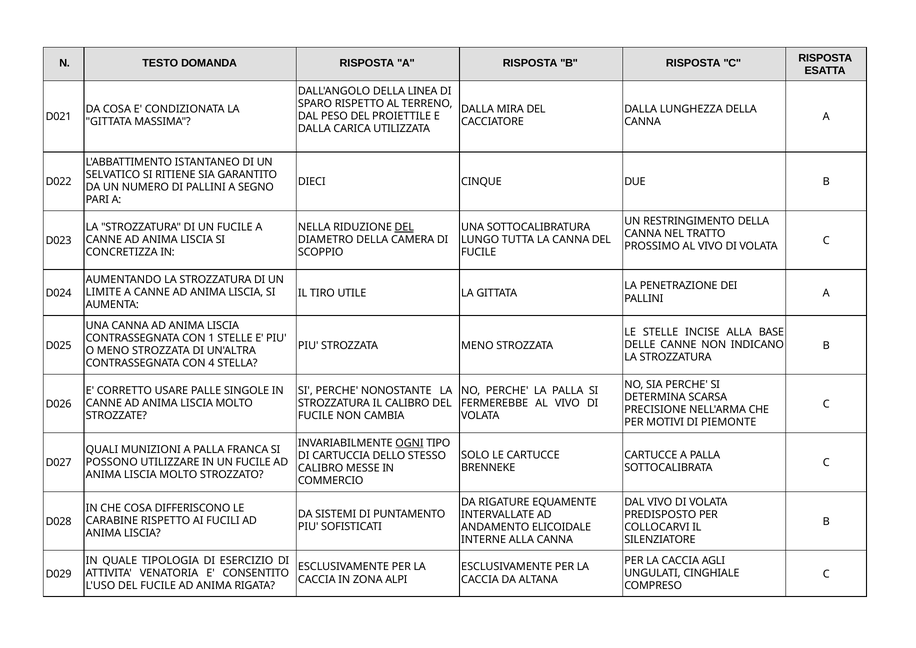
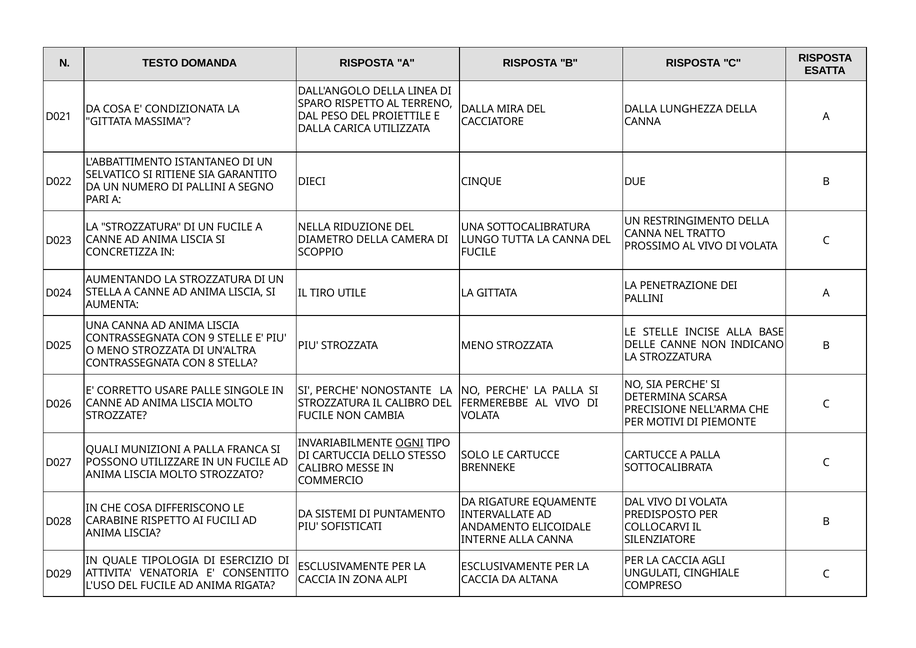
DEL at (404, 227) underline: present -> none
LIMITE at (104, 292): LIMITE -> STELLA
1: 1 -> 9
4: 4 -> 8
